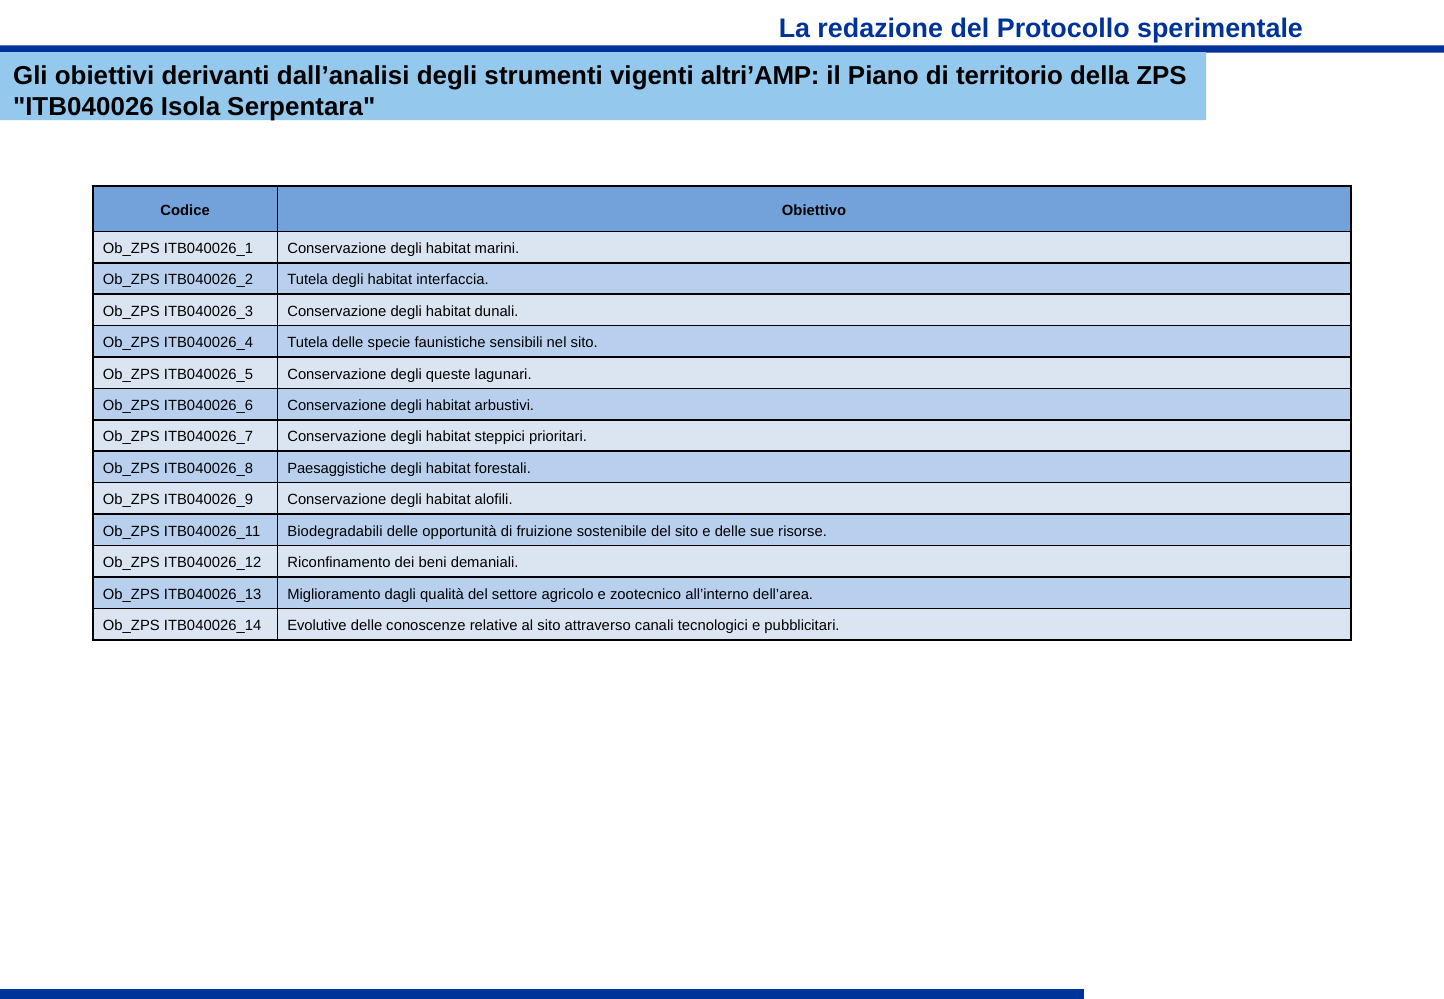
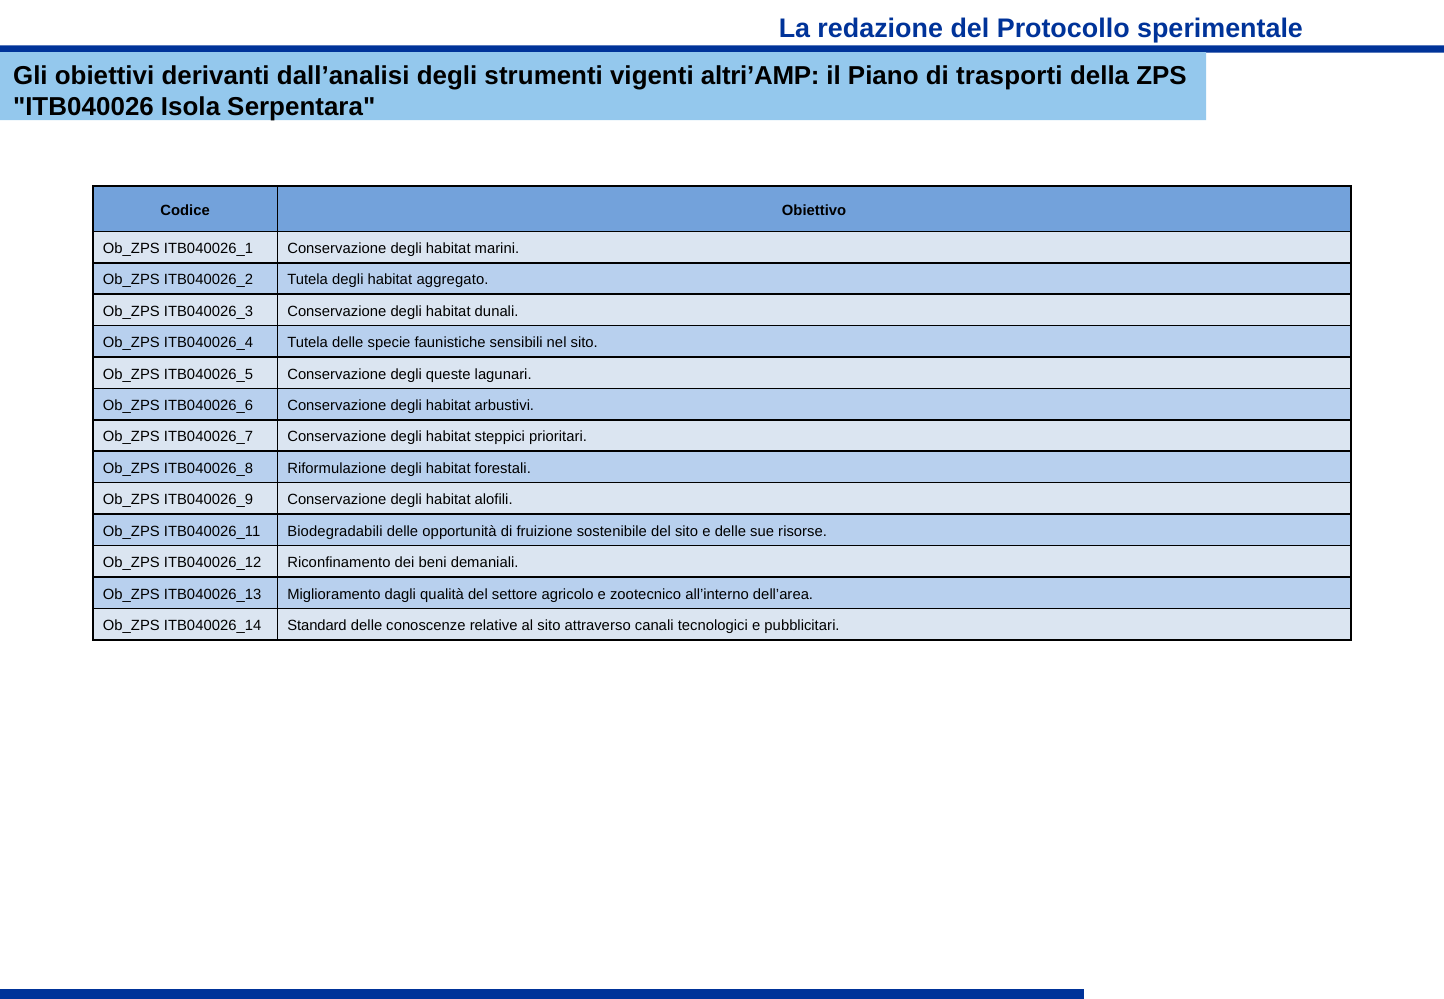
territorio: territorio -> trasporti
interfaccia: interfaccia -> aggregato
Paesaggistiche: Paesaggistiche -> Riformulazione
Evolutive: Evolutive -> Standard
